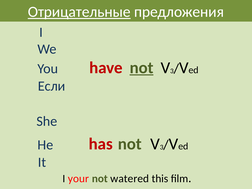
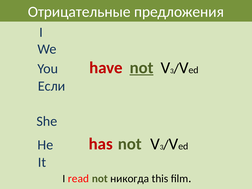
Отрицательные underline: present -> none
your: your -> read
watered: watered -> никогда
